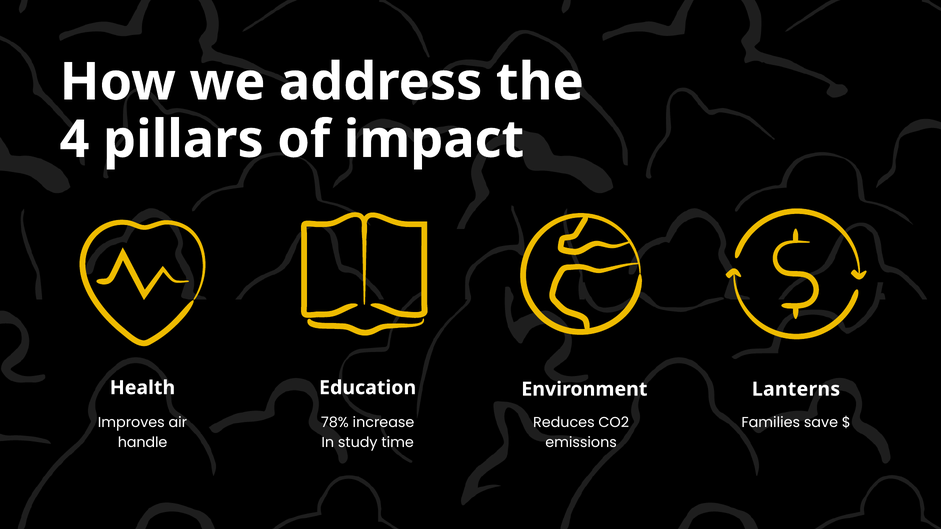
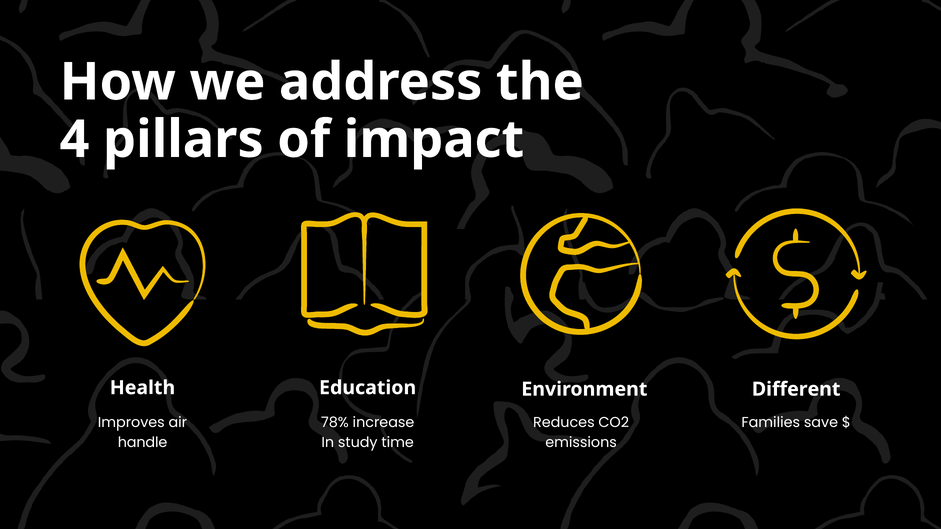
Lanterns: Lanterns -> Different
